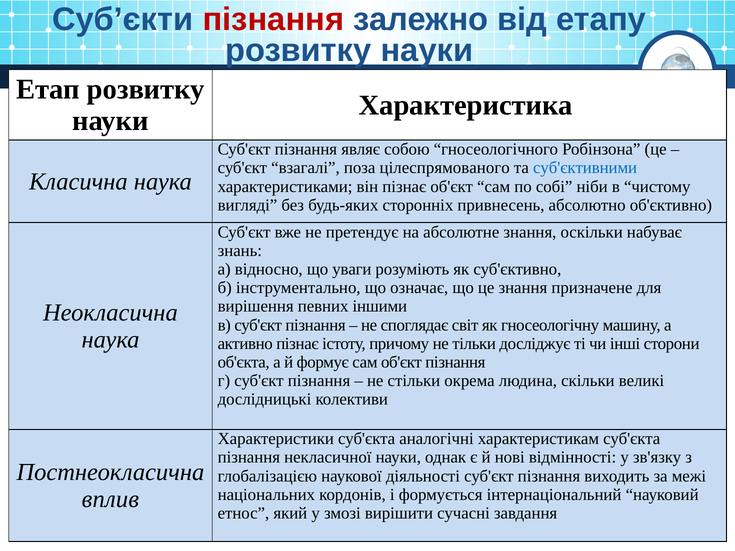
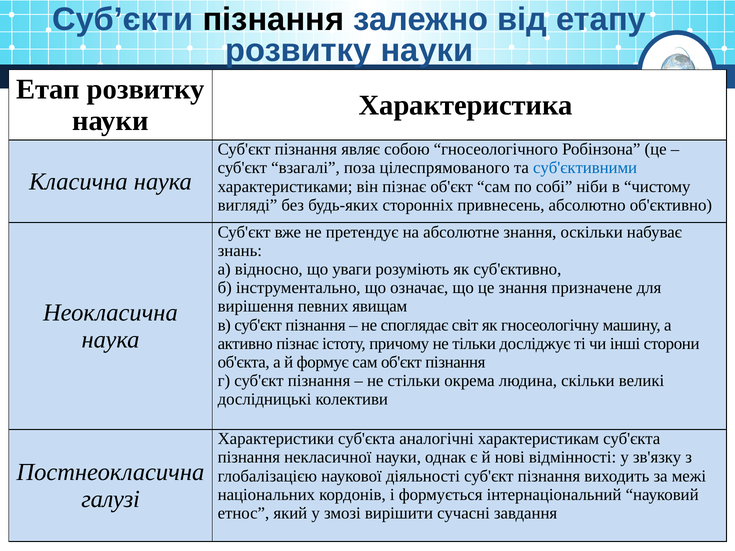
пізнання at (273, 19) colour: red -> black
іншими: іншими -> явищам
вплив: вплив -> галузі
